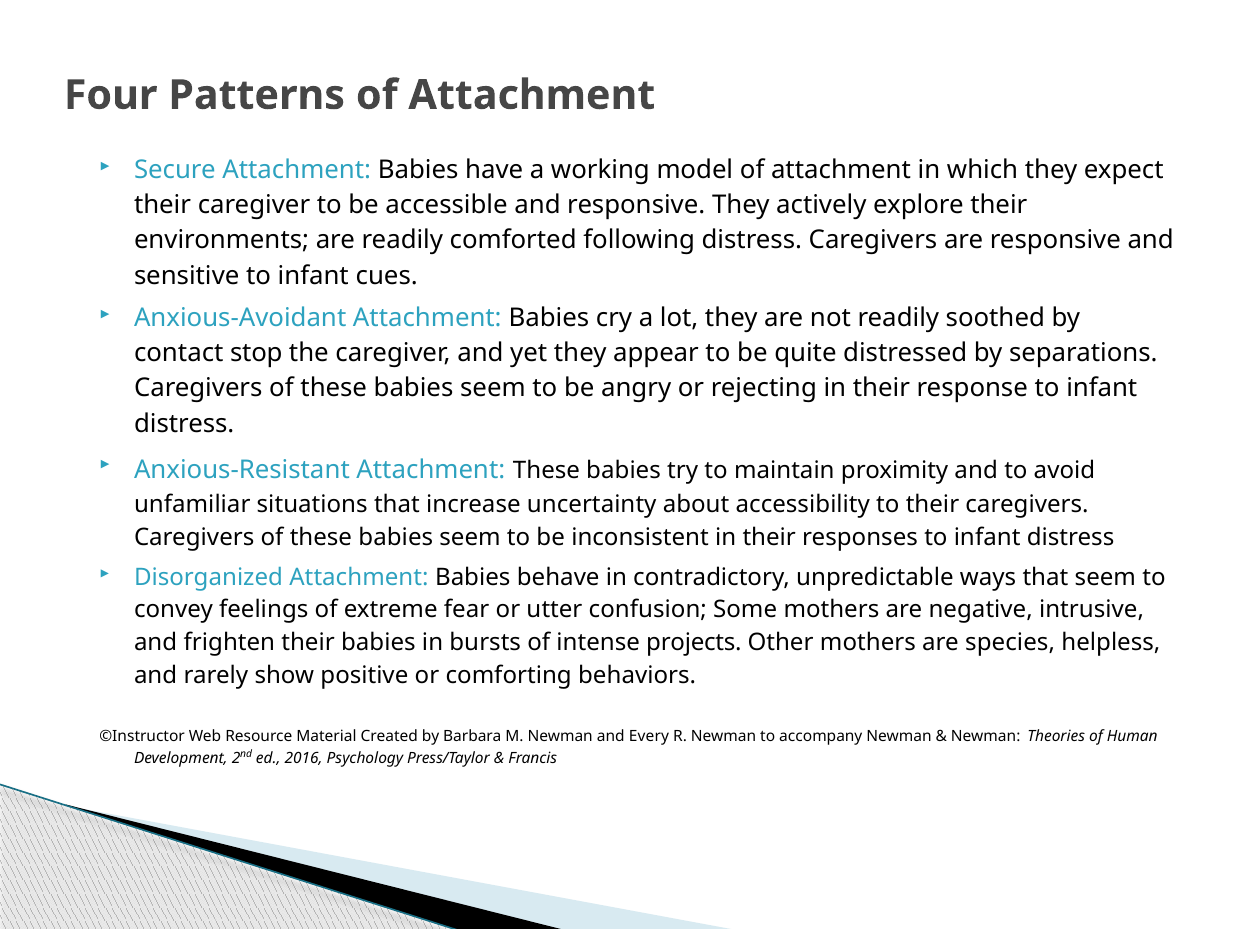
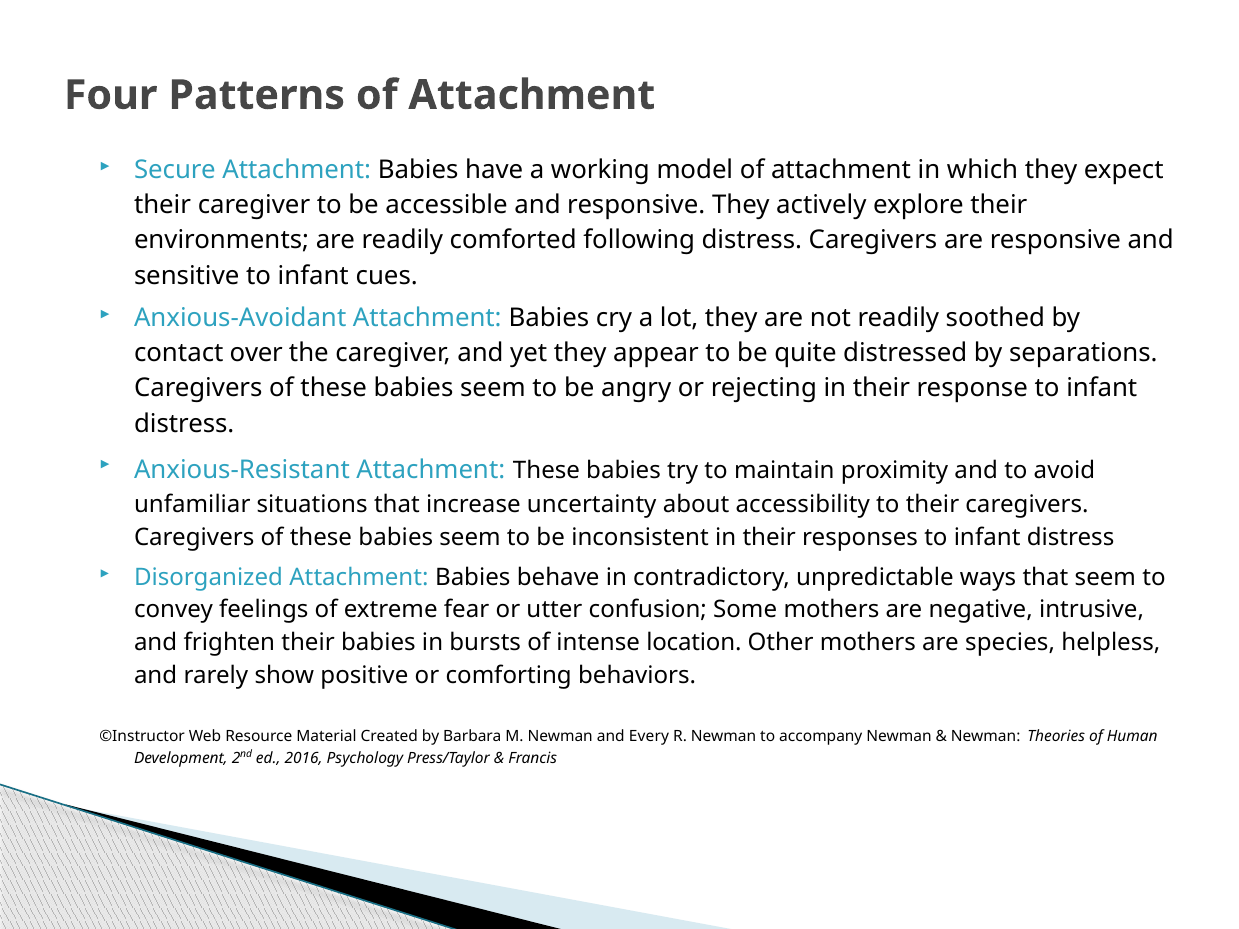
stop: stop -> over
projects: projects -> location
